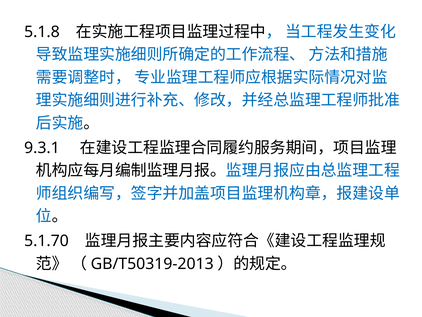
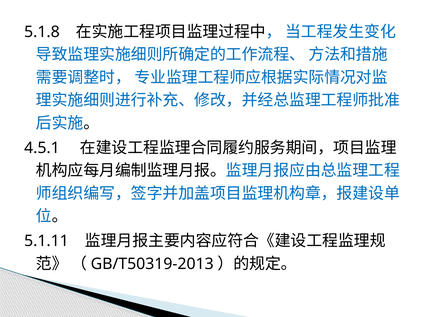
9.3.1: 9.3.1 -> 4.5.1
5.1.70: 5.1.70 -> 5.1.11
